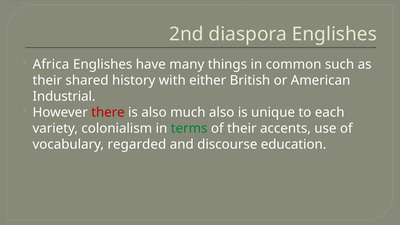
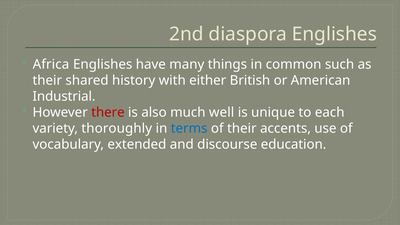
much also: also -> well
colonialism: colonialism -> thoroughly
terms colour: green -> blue
regarded: regarded -> extended
